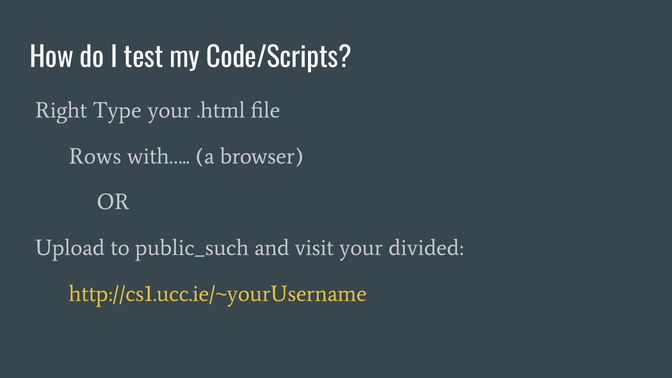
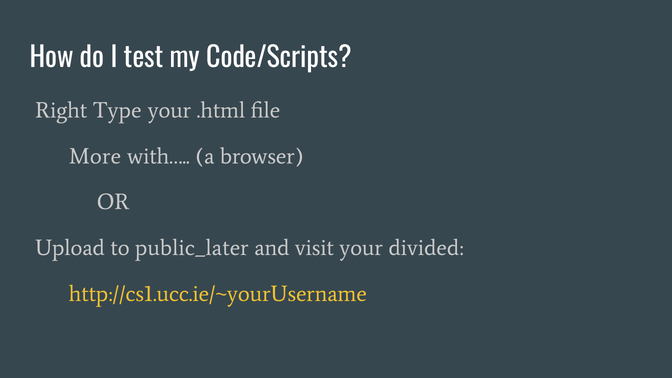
Rows: Rows -> More
public_such: public_such -> public_later
